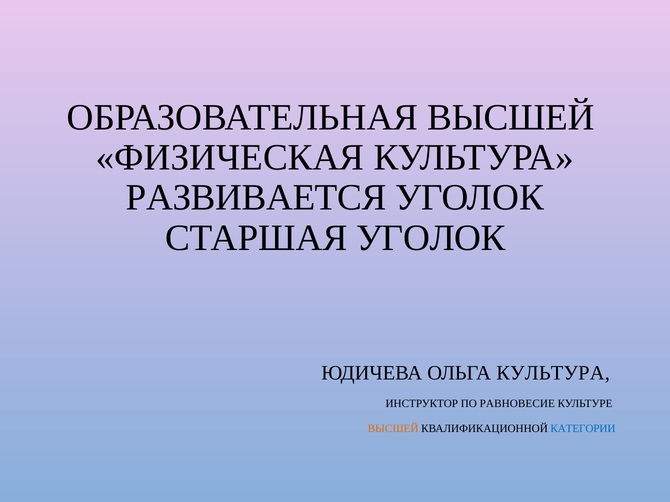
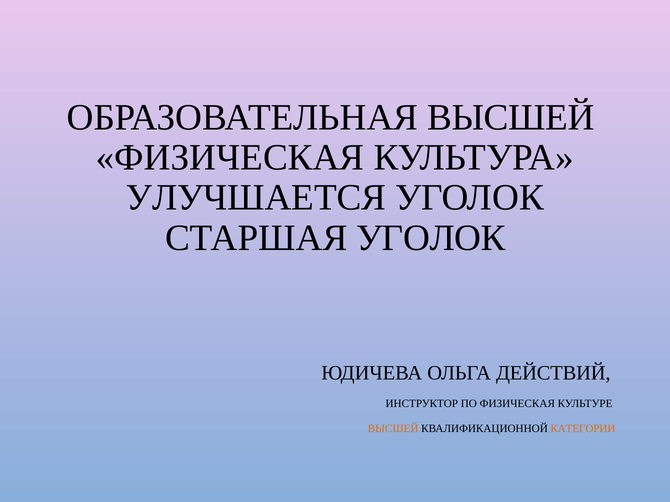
РАЗВИВАЕТСЯ: РАЗВИВАЕТСЯ -> УЛУЧШАЕТСЯ
ОЛЬГА КУЛЬТУРА: КУЛЬТУРА -> ДЕЙСТВИЙ
ПО РАВНОВЕСИЕ: РАВНОВЕСИЕ -> ФИЗИЧЕСКАЯ
КАТЕГОРИИ colour: blue -> orange
